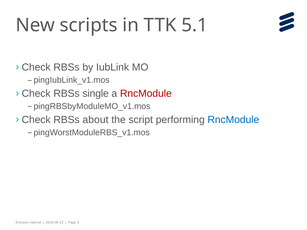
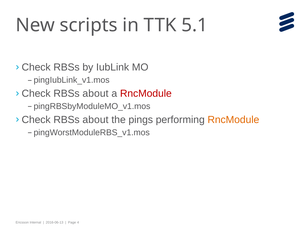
single at (96, 94): single -> about
script: script -> pings
RncModule at (233, 120) colour: blue -> orange
